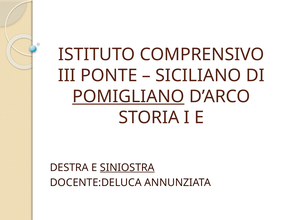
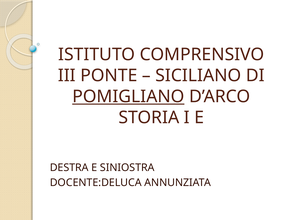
SINIOSTRA underline: present -> none
